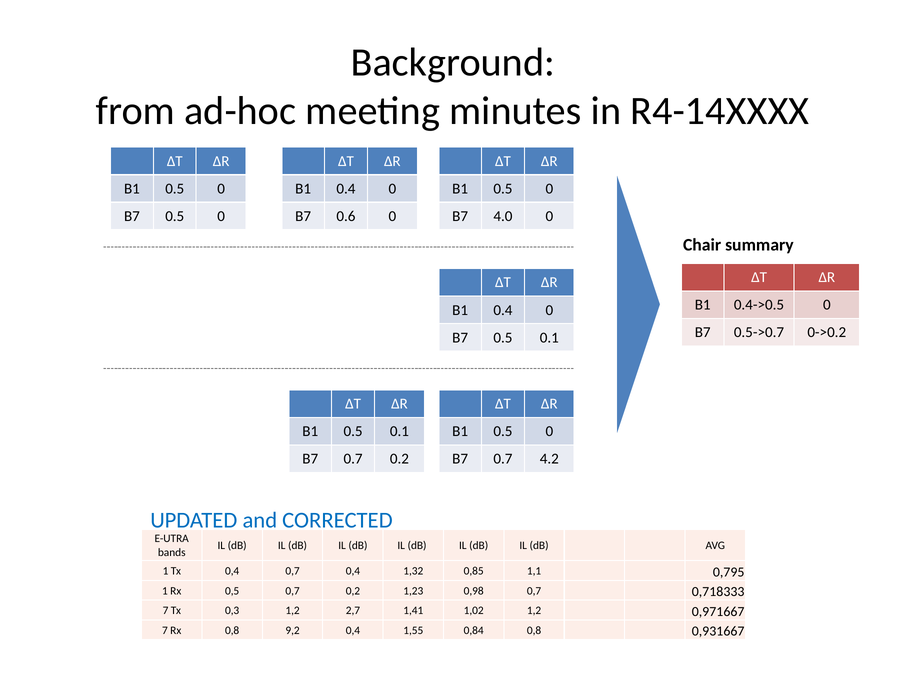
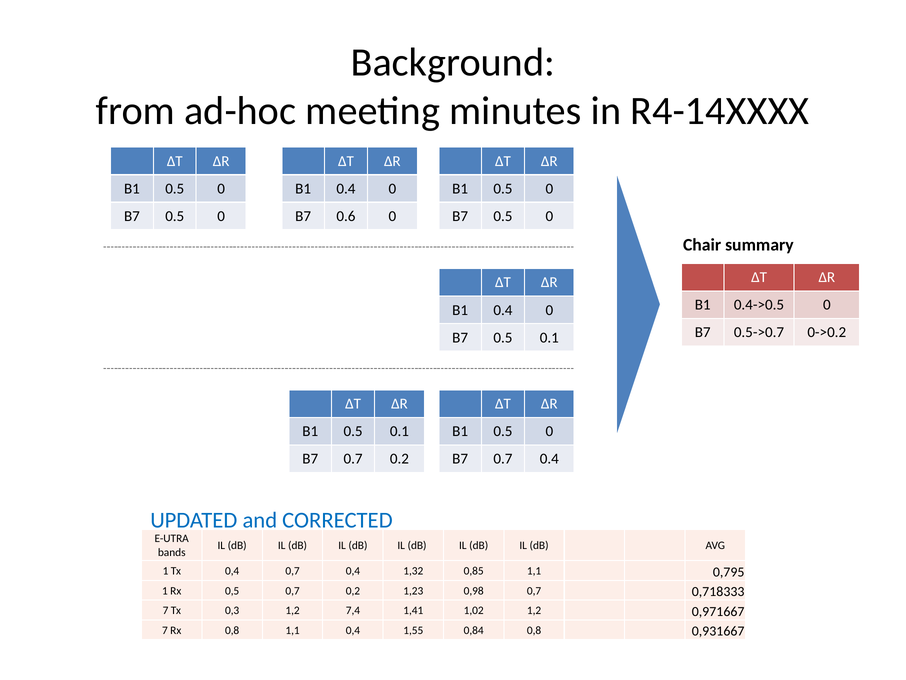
4.0 at (503, 216): 4.0 -> 0.5
0.7 4.2: 4.2 -> 0.4
2,7: 2,7 -> 7,4
0,8 9,2: 9,2 -> 1,1
